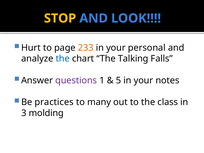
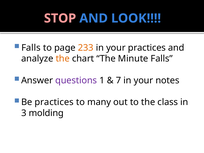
STOP colour: yellow -> pink
Hurt at (31, 48): Hurt -> Falls
your personal: personal -> practices
the at (63, 59) colour: blue -> orange
Talking: Talking -> Minute
5: 5 -> 7
